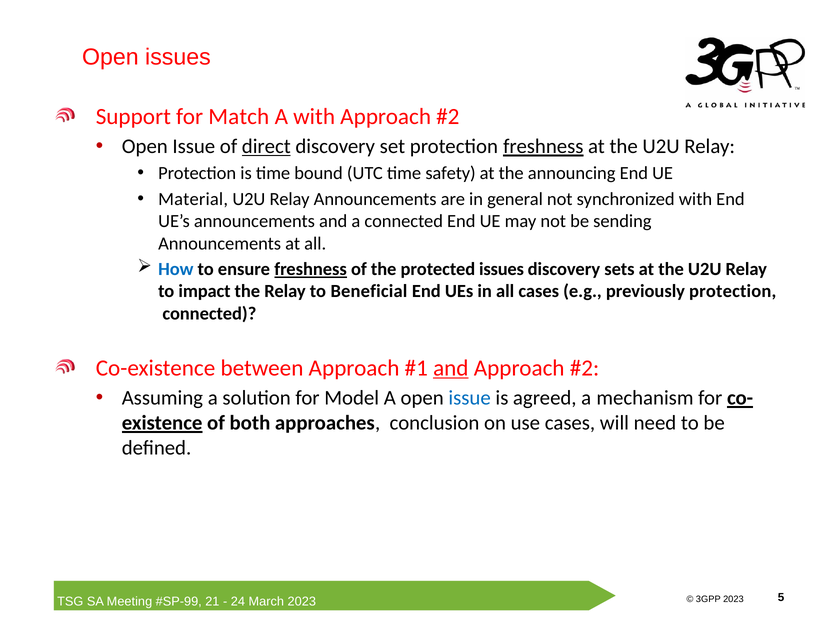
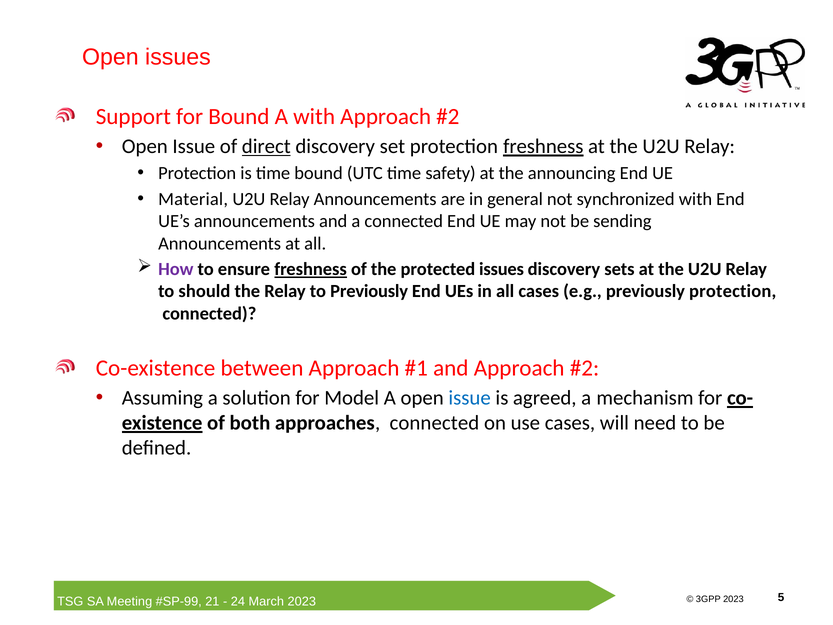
for Match: Match -> Bound
How colour: blue -> purple
impact: impact -> should
to Beneficial: Beneficial -> Previously
and at (451, 368) underline: present -> none
approaches conclusion: conclusion -> connected
